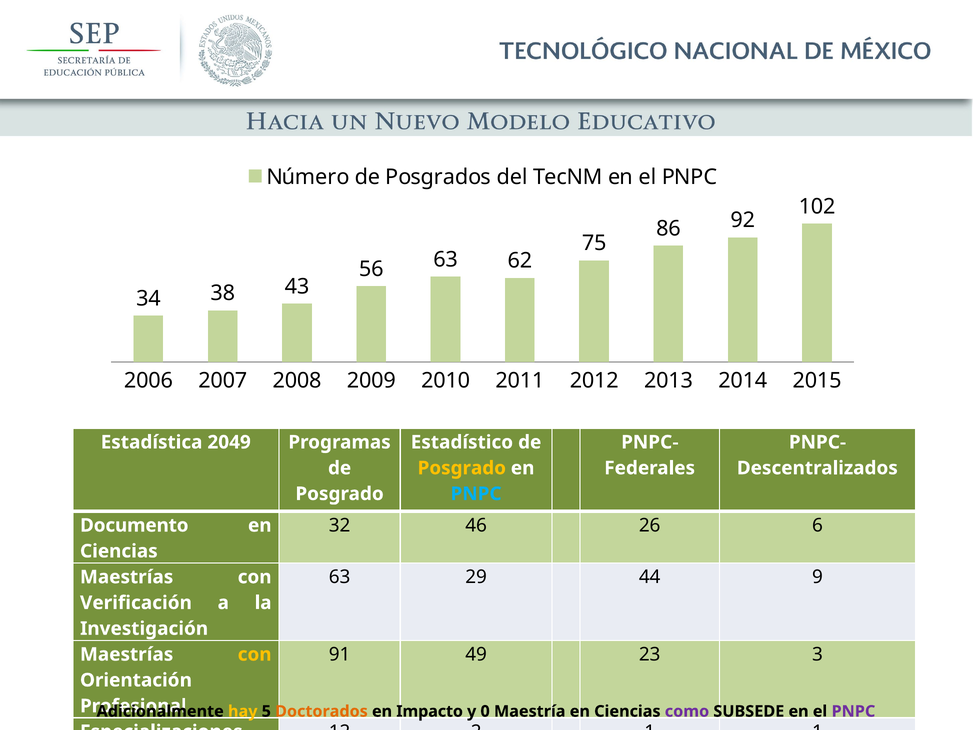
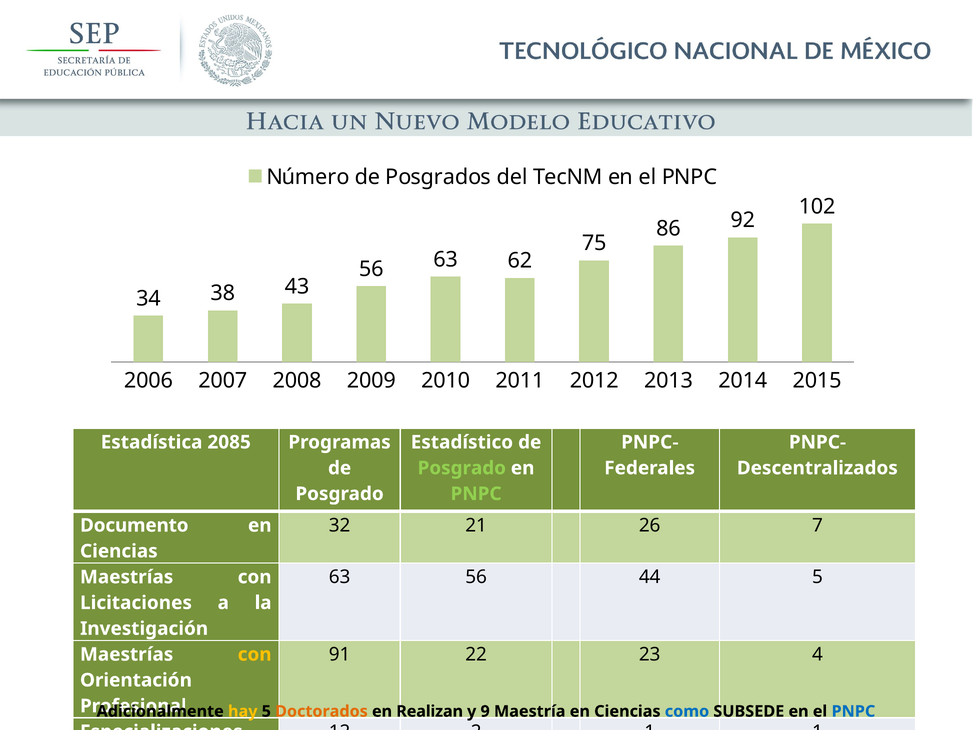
2049: 2049 -> 2085
Posgrado at (462, 468) colour: yellow -> light green
PNPC at (476, 494) colour: light blue -> light green
46: 46 -> 21
6: 6 -> 7
63 29: 29 -> 56
44 9: 9 -> 5
Verificación: Verificación -> Licitaciones
49: 49 -> 22
3: 3 -> 4
Impacto: Impacto -> Realizan
0: 0 -> 9
como colour: purple -> blue
PNPC at (853, 711) colour: purple -> blue
